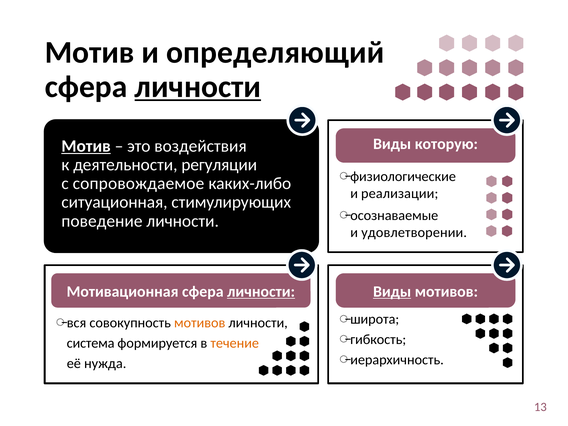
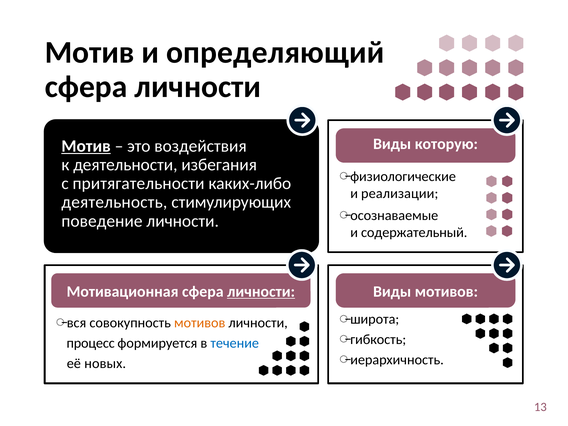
личности at (198, 87) underline: present -> none
регуляции: регуляции -> избегания
coпровождаемое: coпровождаемое -> притягательности
ситуационная: ситуационная -> деятельность
удовлетворении: удовлетворении -> содержательный
Виды at (392, 292) underline: present -> none
система: система -> процесс
течение colour: orange -> blue
нужда: нужда -> новых
